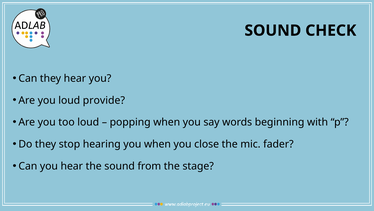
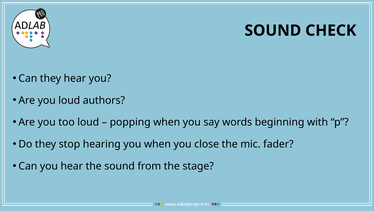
provide: provide -> authors
